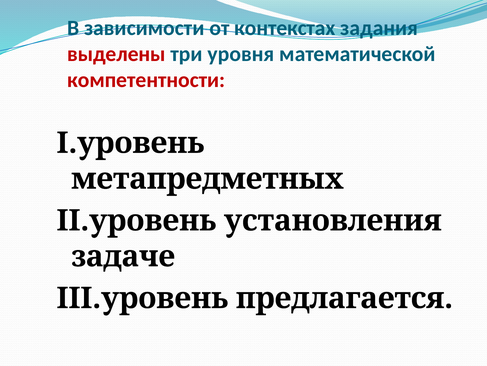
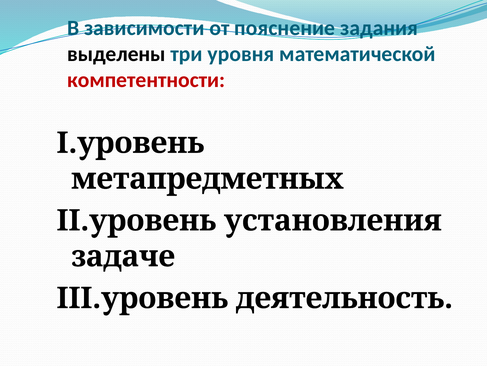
контекстах: контекстах -> пояснение
выделены colour: red -> black
предлагается: предлагается -> деятельность
